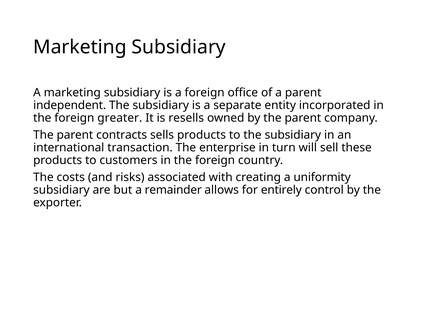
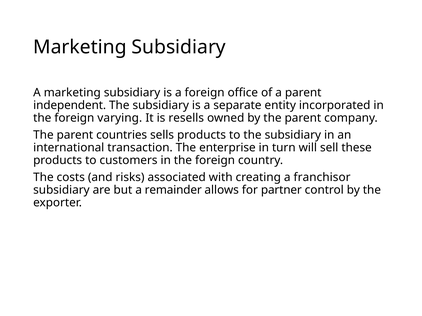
greater: greater -> varying
contracts: contracts -> countries
uniformity: uniformity -> franchisor
entirely: entirely -> partner
